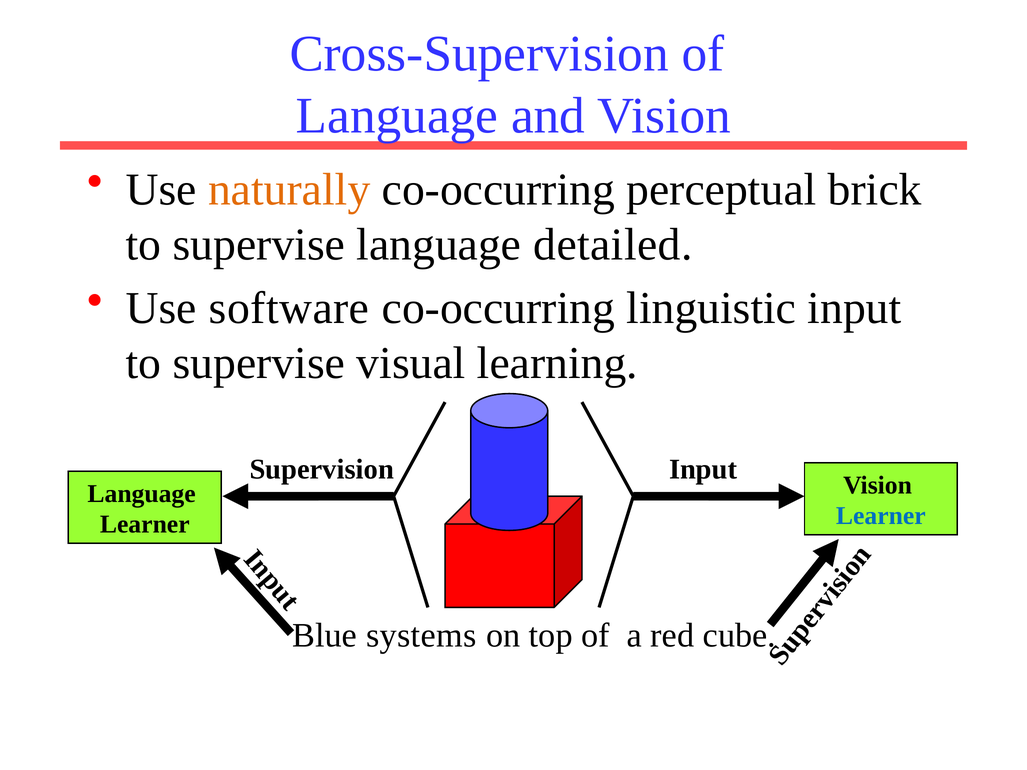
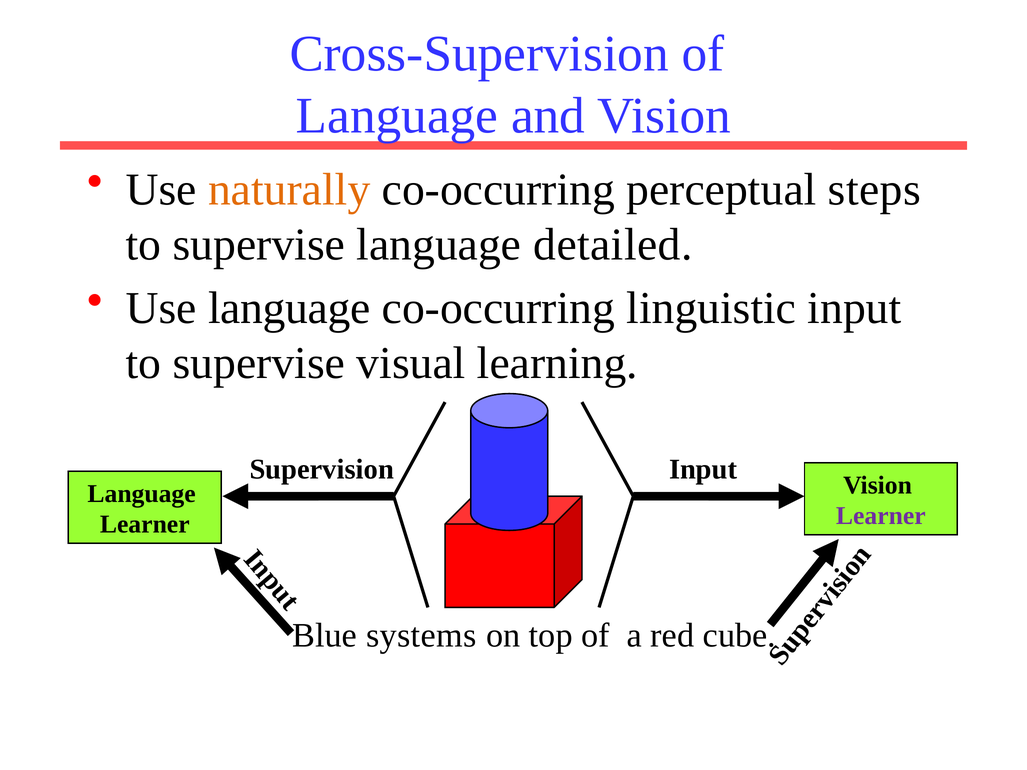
brick: brick -> steps
Use software: software -> language
Learner at (881, 516) colour: blue -> purple
